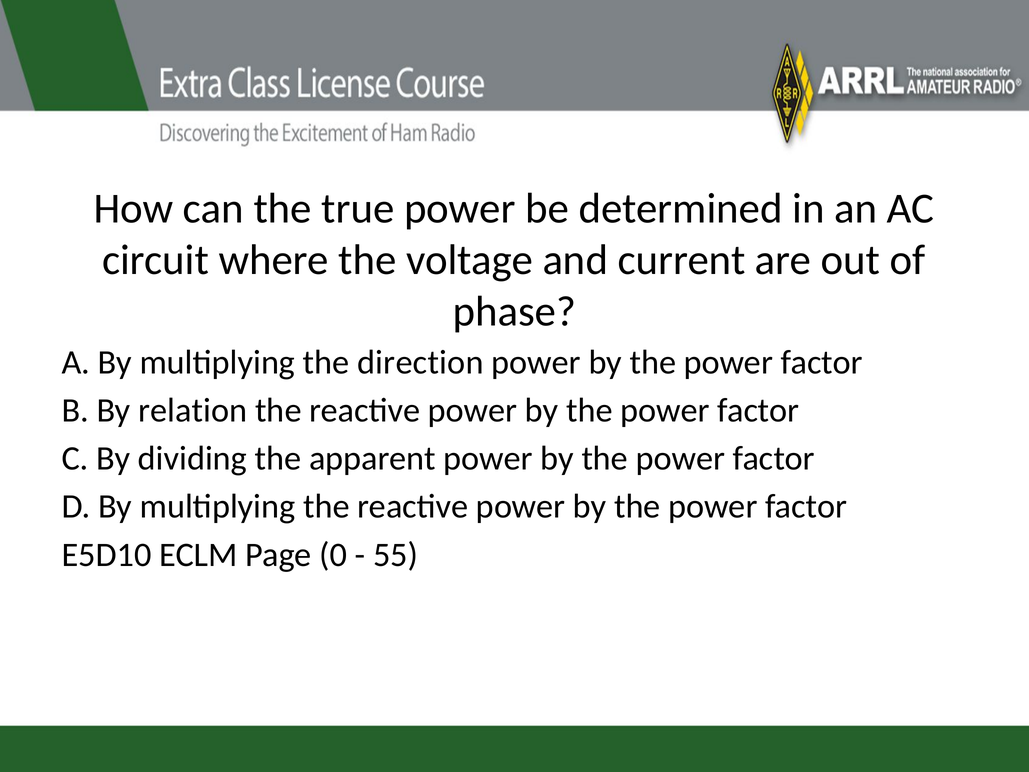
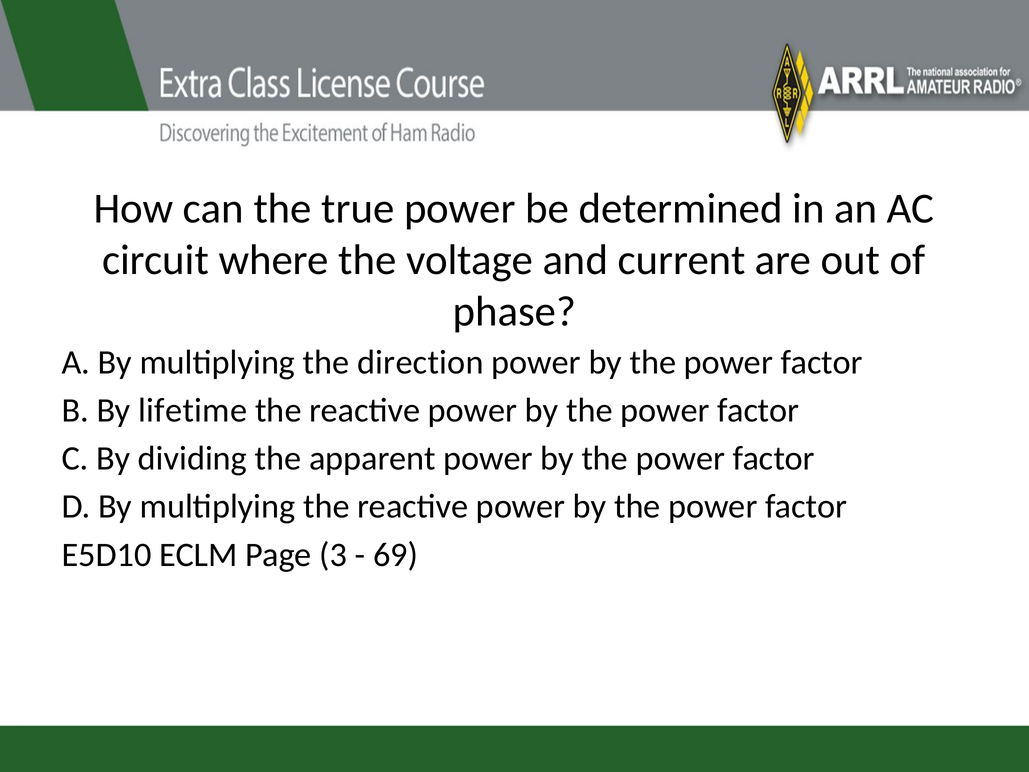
relation: relation -> lifetime
0: 0 -> 3
55: 55 -> 69
